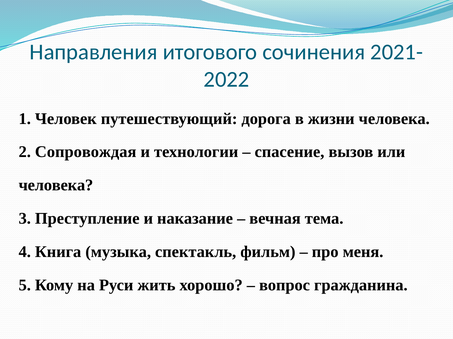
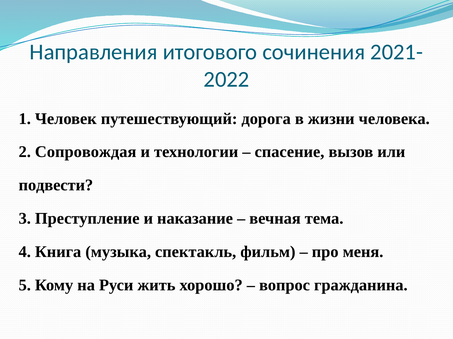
человека at (56, 186): человека -> подвести
